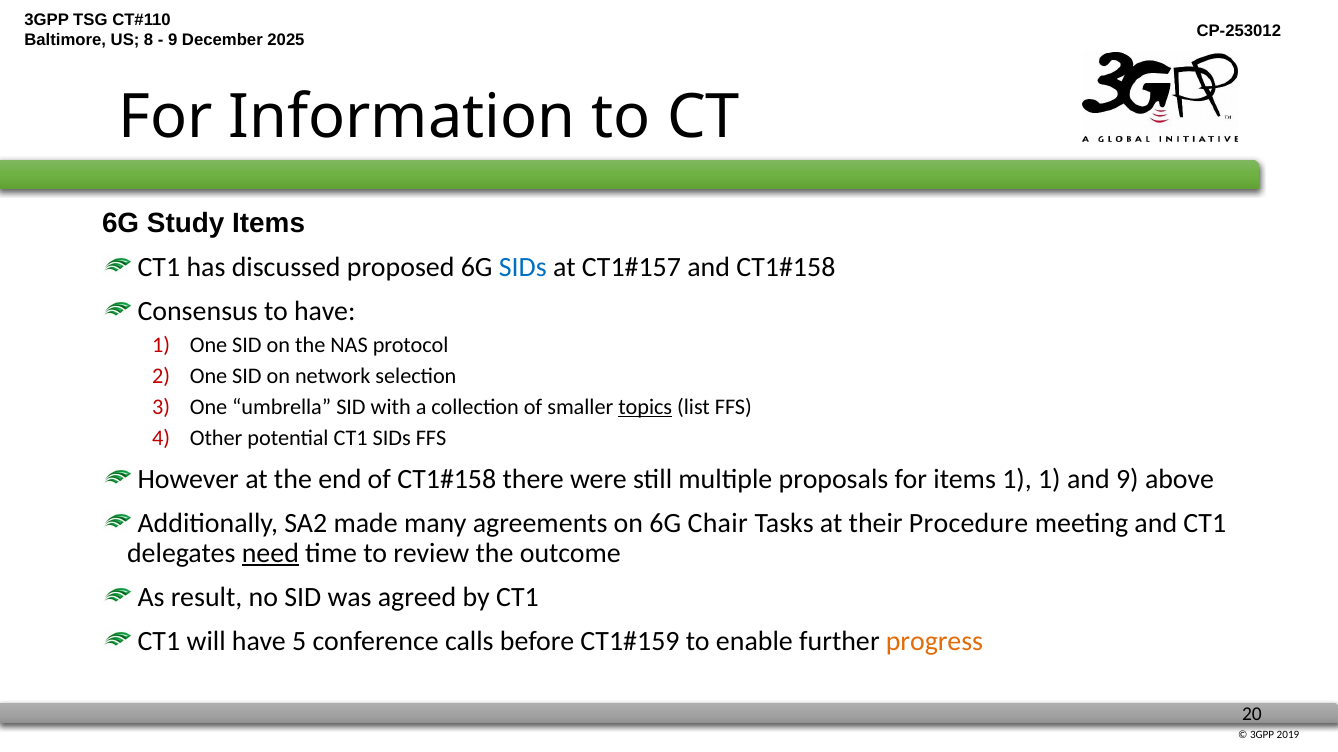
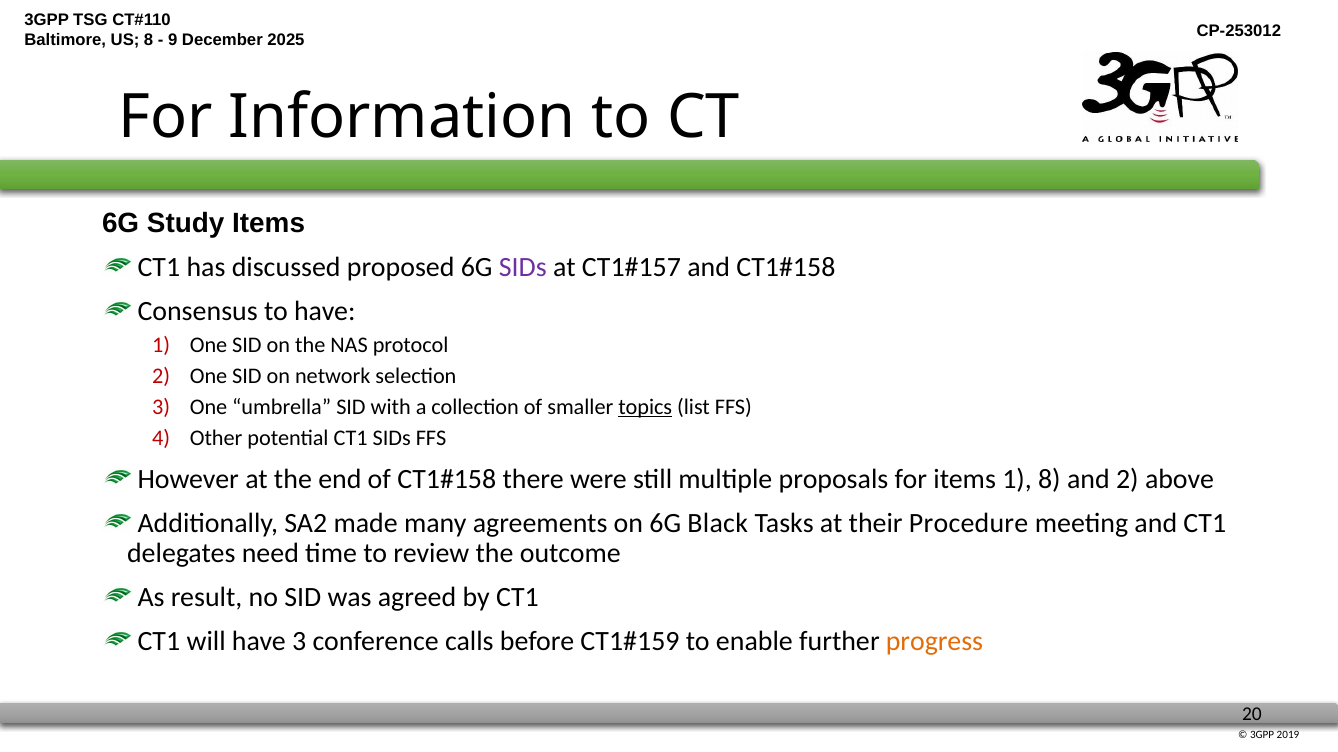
SIDs at (523, 267) colour: blue -> purple
1 1: 1 -> 8
and 9: 9 -> 2
Chair: Chair -> Black
need underline: present -> none
have 5: 5 -> 3
